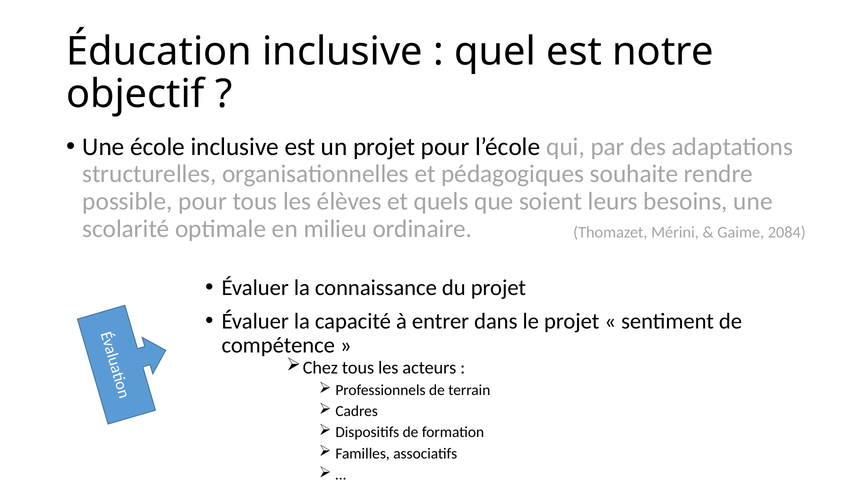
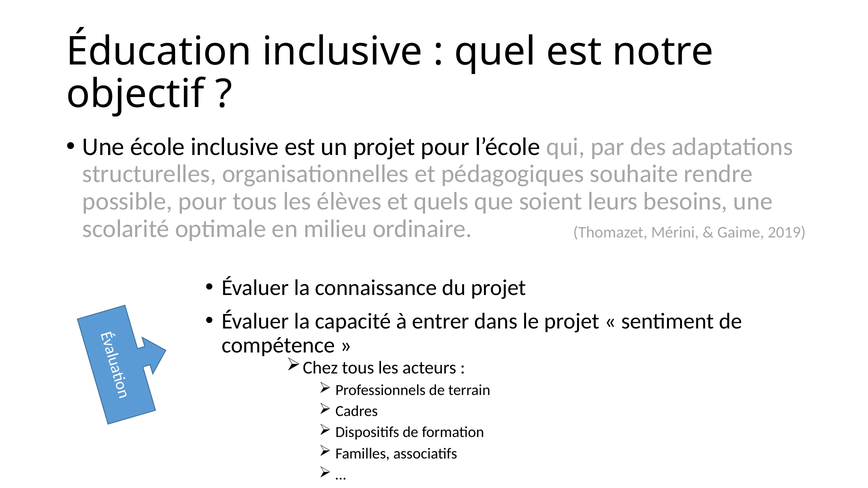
2084: 2084 -> 2019
